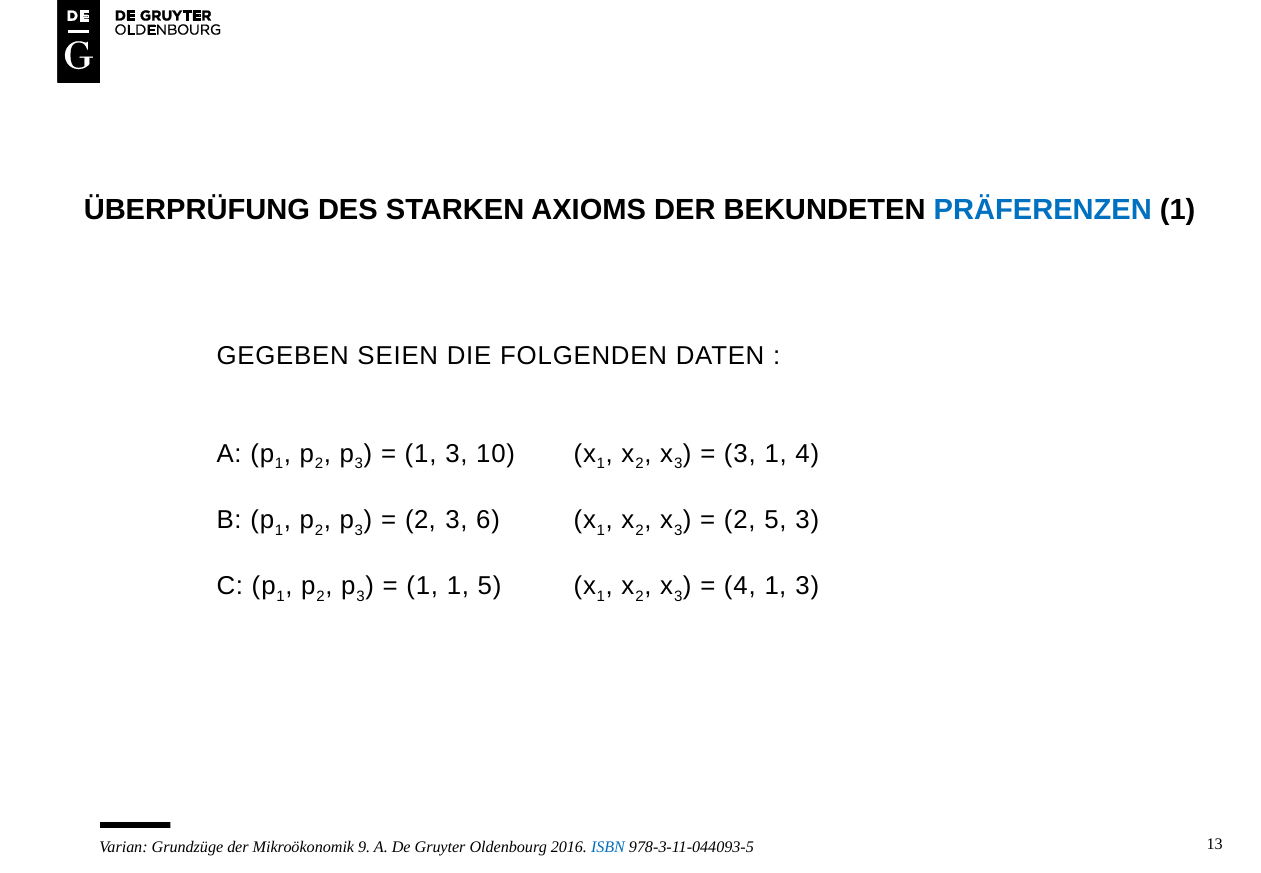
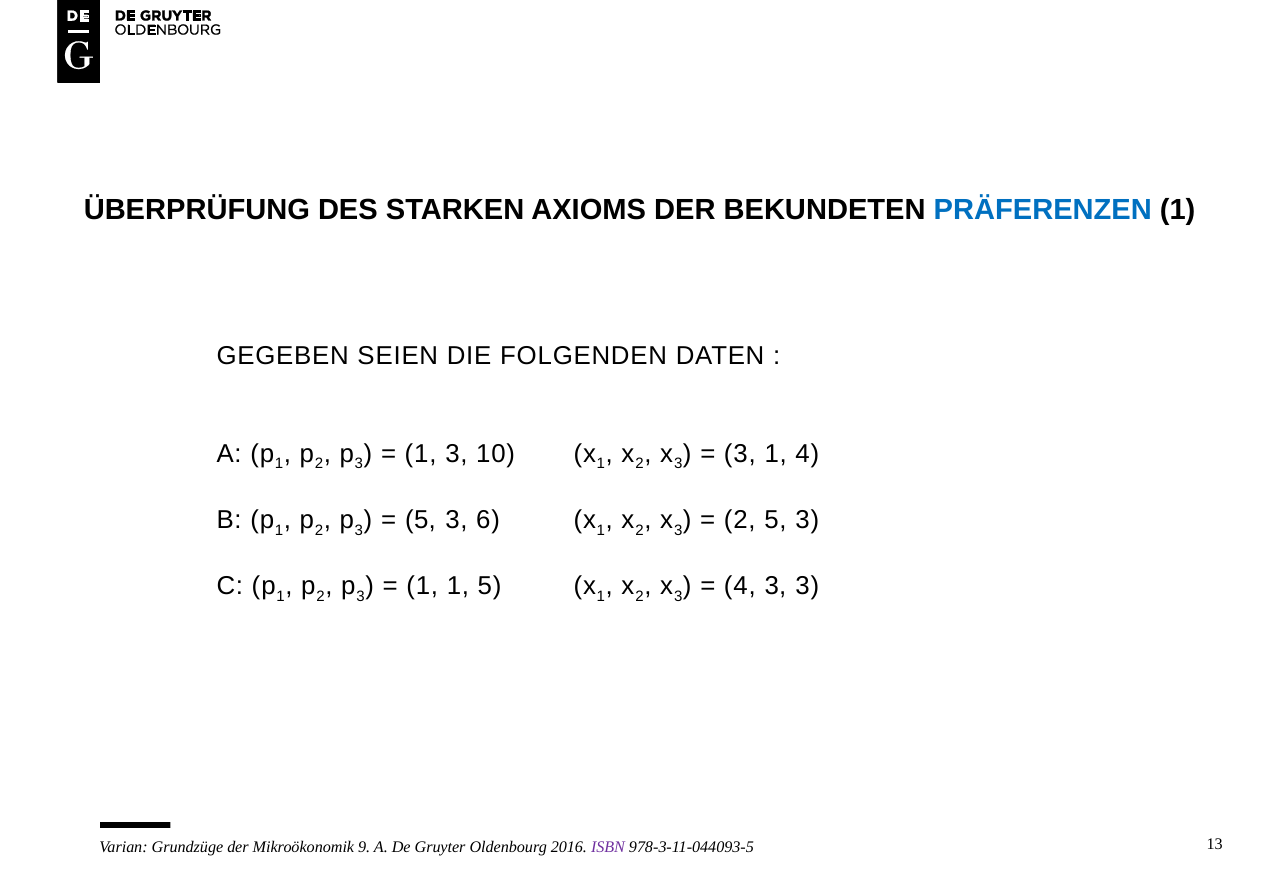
2 at (420, 520): 2 -> 5
4 1: 1 -> 3
ISBN colour: blue -> purple
